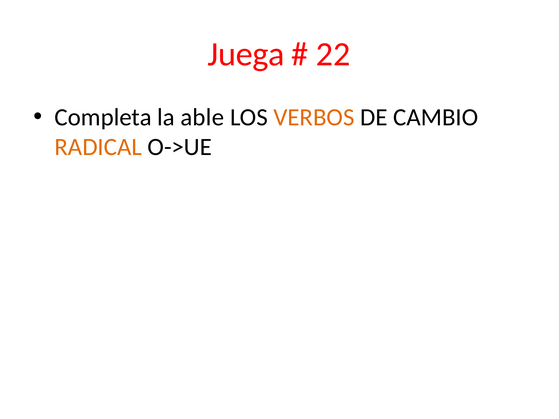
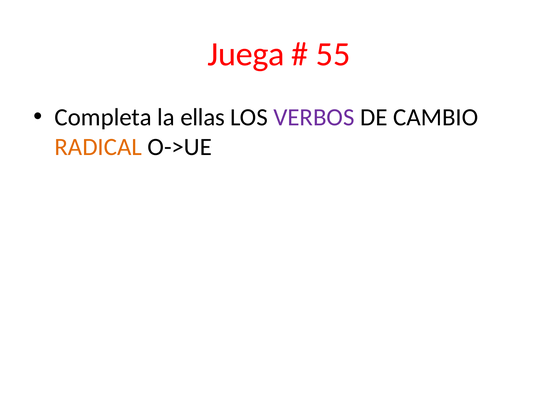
22: 22 -> 55
able: able -> ellas
VERBOS colour: orange -> purple
